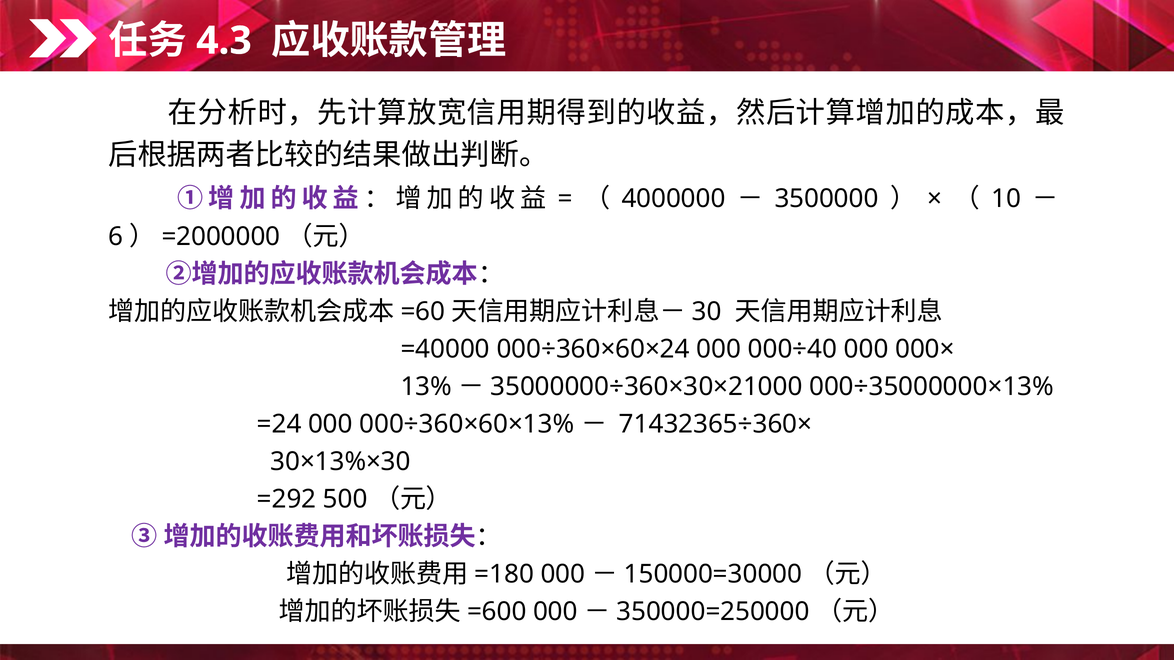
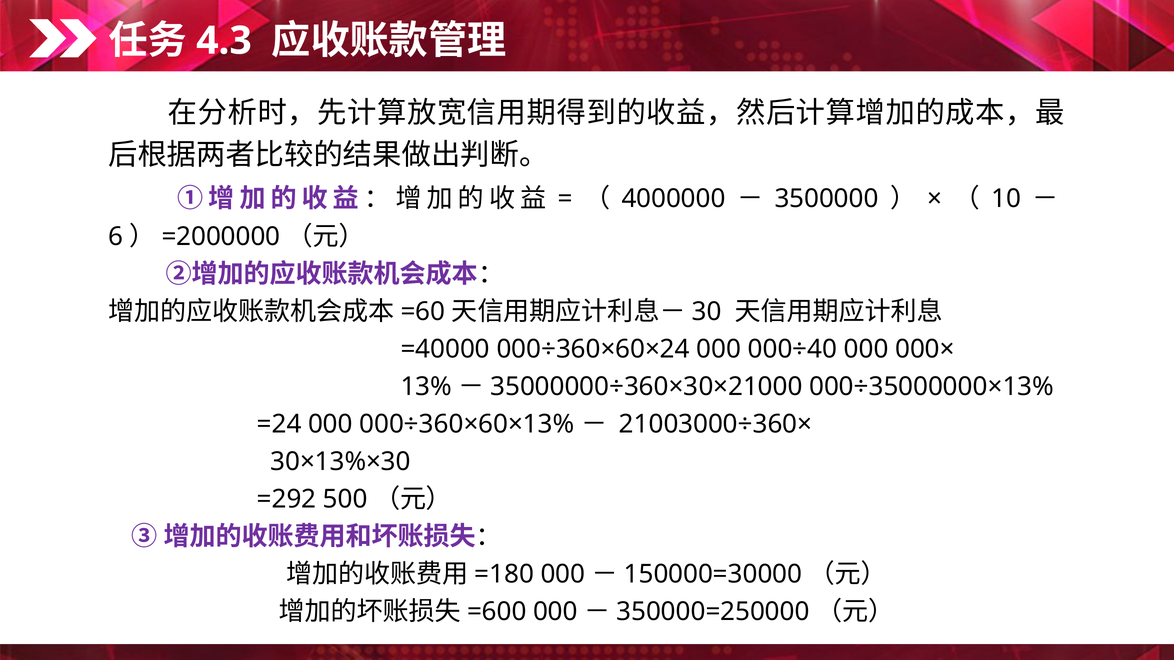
71432365÷360×: 71432365÷360× -> 21003000÷360×
